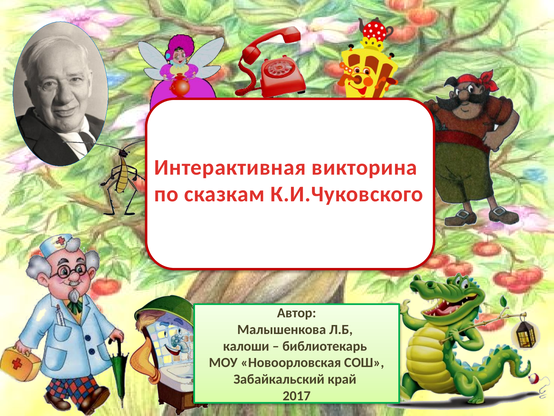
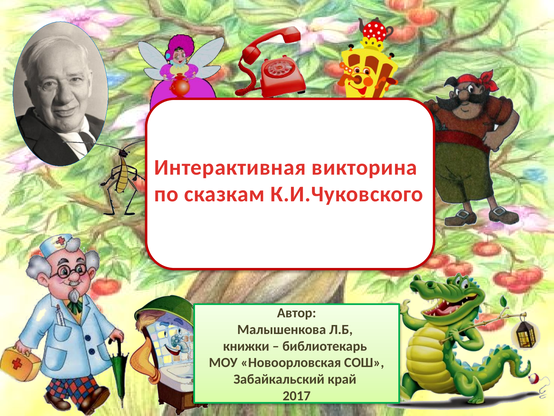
калоши: калоши -> книжки
